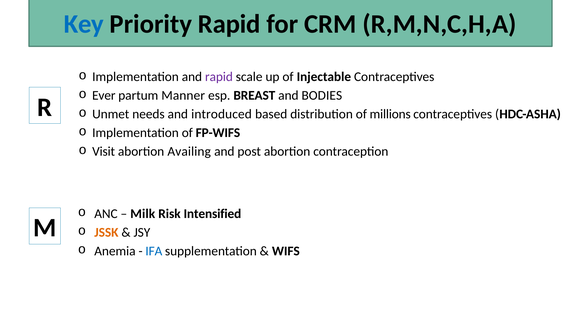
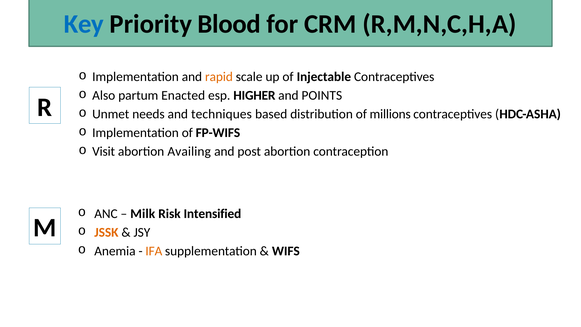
Priority Rapid: Rapid -> Blood
rapid at (219, 77) colour: purple -> orange
Ever: Ever -> Also
Manner: Manner -> Enacted
BREAST: BREAST -> HIGHER
BODIES: BODIES -> POINTS
introduced: introduced -> techniques
IFA colour: blue -> orange
